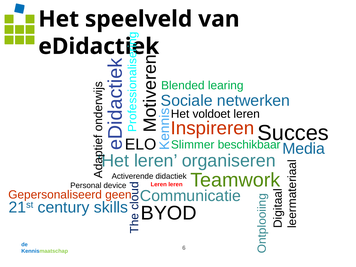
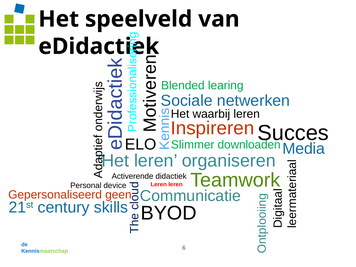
voldoet: voldoet -> waarbij
beschikbaar: beschikbaar -> downloaden
